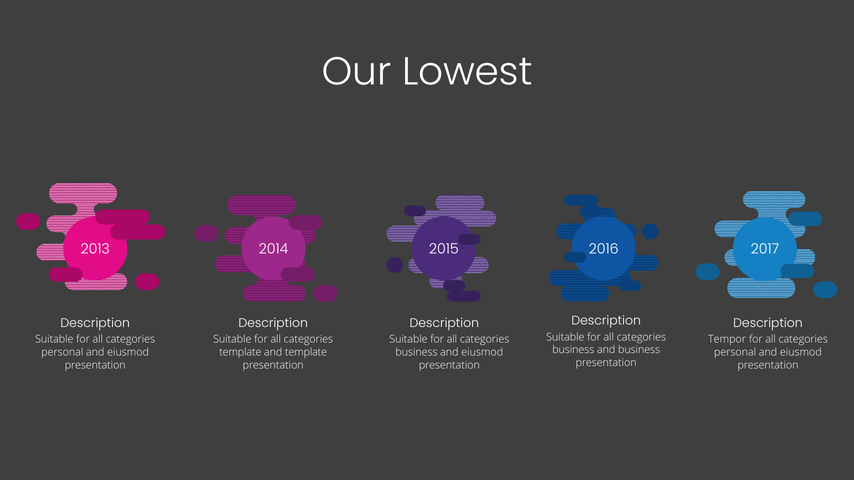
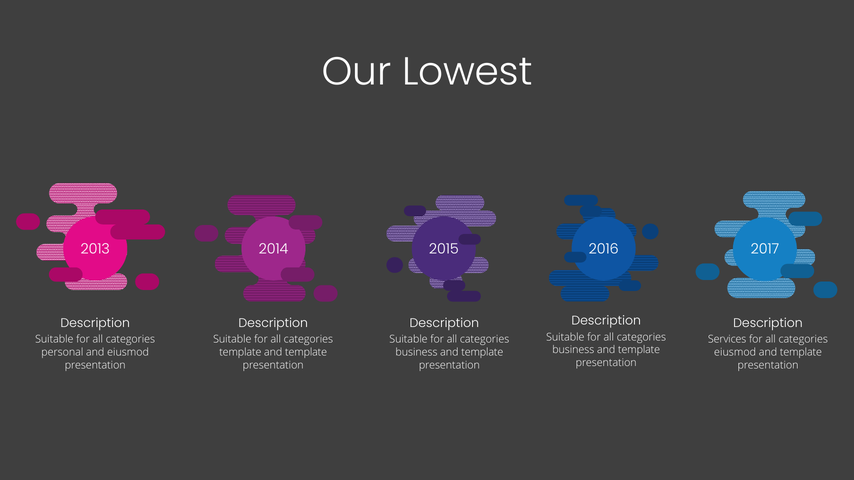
Tempor: Tempor -> Services
business at (639, 350): business -> template
eiusmod at (482, 352): eiusmod -> template
personal at (735, 352): personal -> eiusmod
eiusmod at (801, 352): eiusmod -> template
